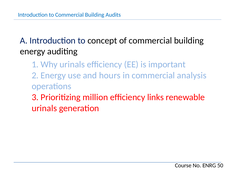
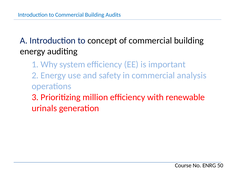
Why urinals: urinals -> system
hours: hours -> safety
links: links -> with
